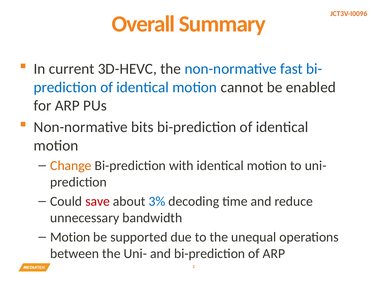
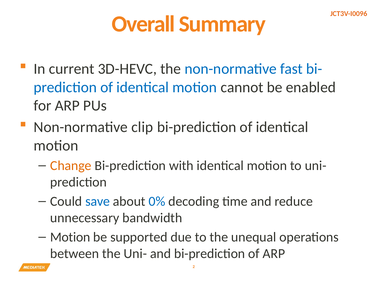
bits: bits -> clip
save colour: red -> blue
3%: 3% -> 0%
